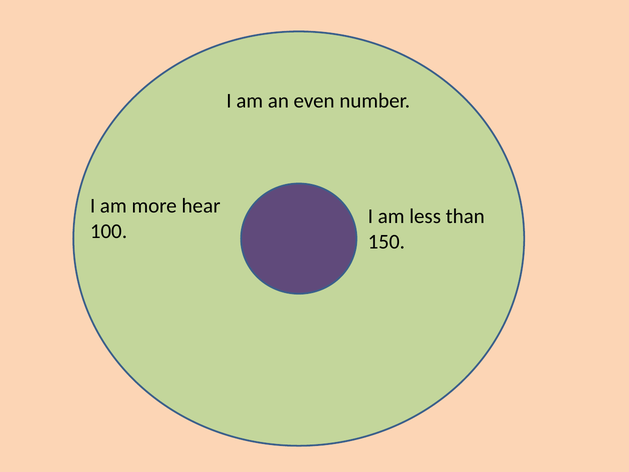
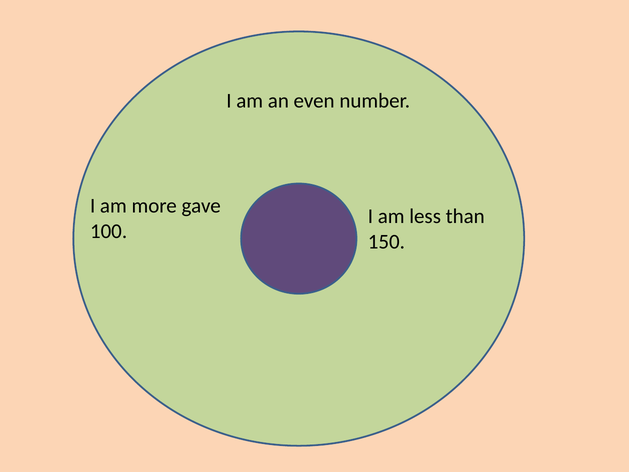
hear: hear -> gave
